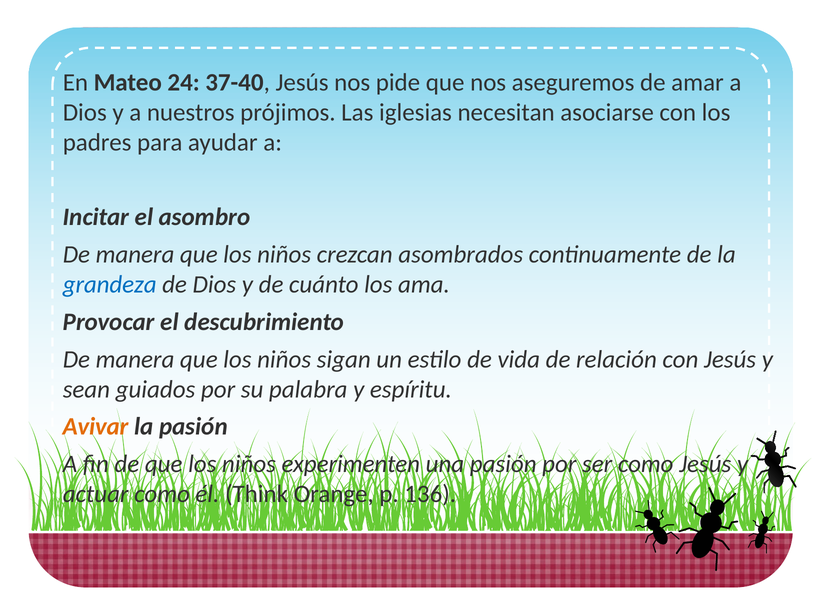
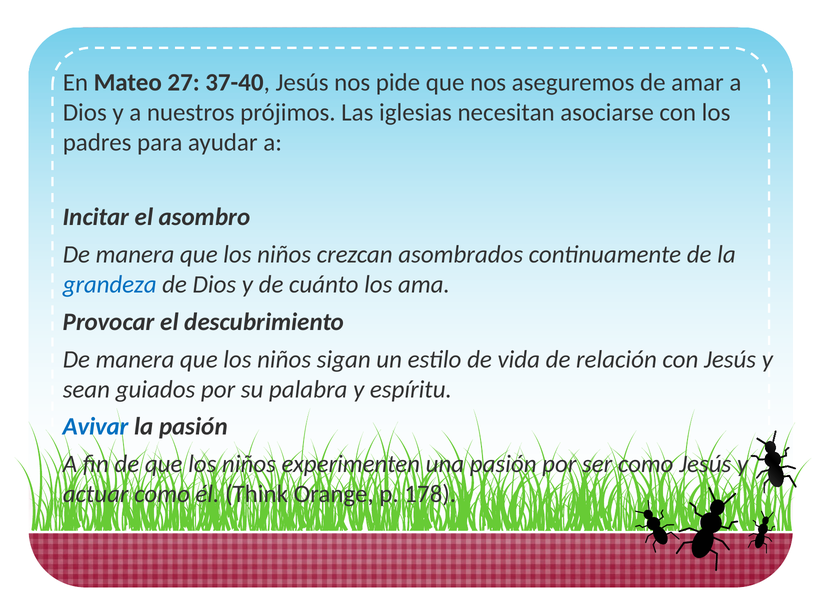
24: 24 -> 27
Avivar colour: orange -> blue
136: 136 -> 178
